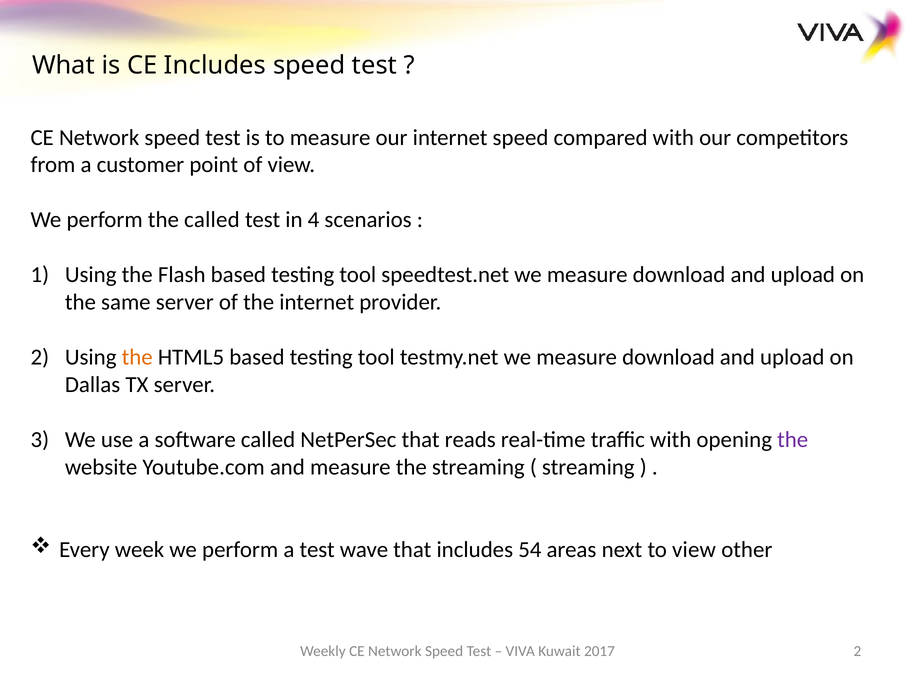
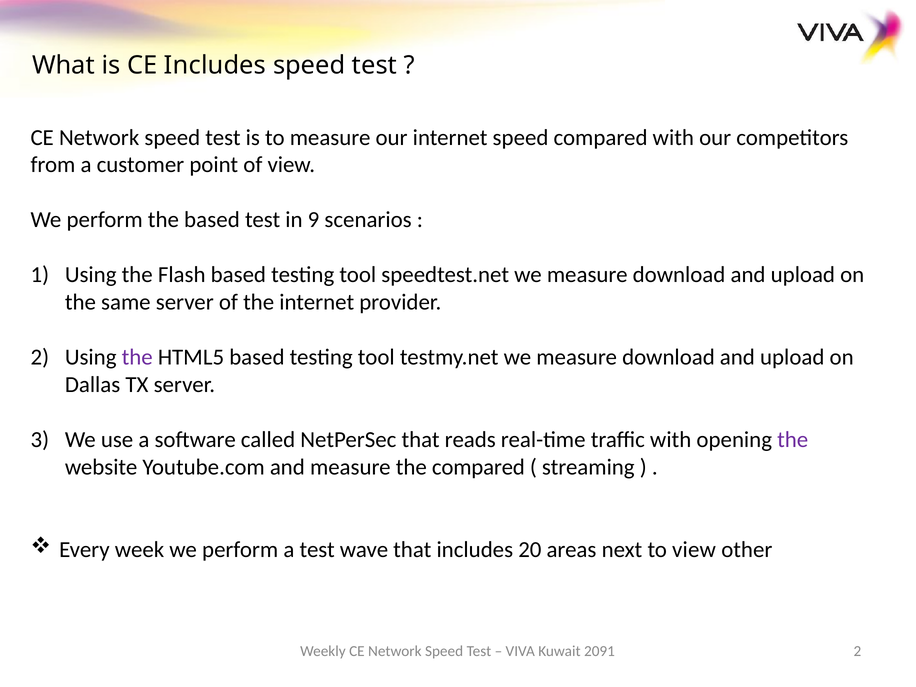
the called: called -> based
4: 4 -> 9
the at (137, 357) colour: orange -> purple
the streaming: streaming -> compared
54: 54 -> 20
2017: 2017 -> 2091
